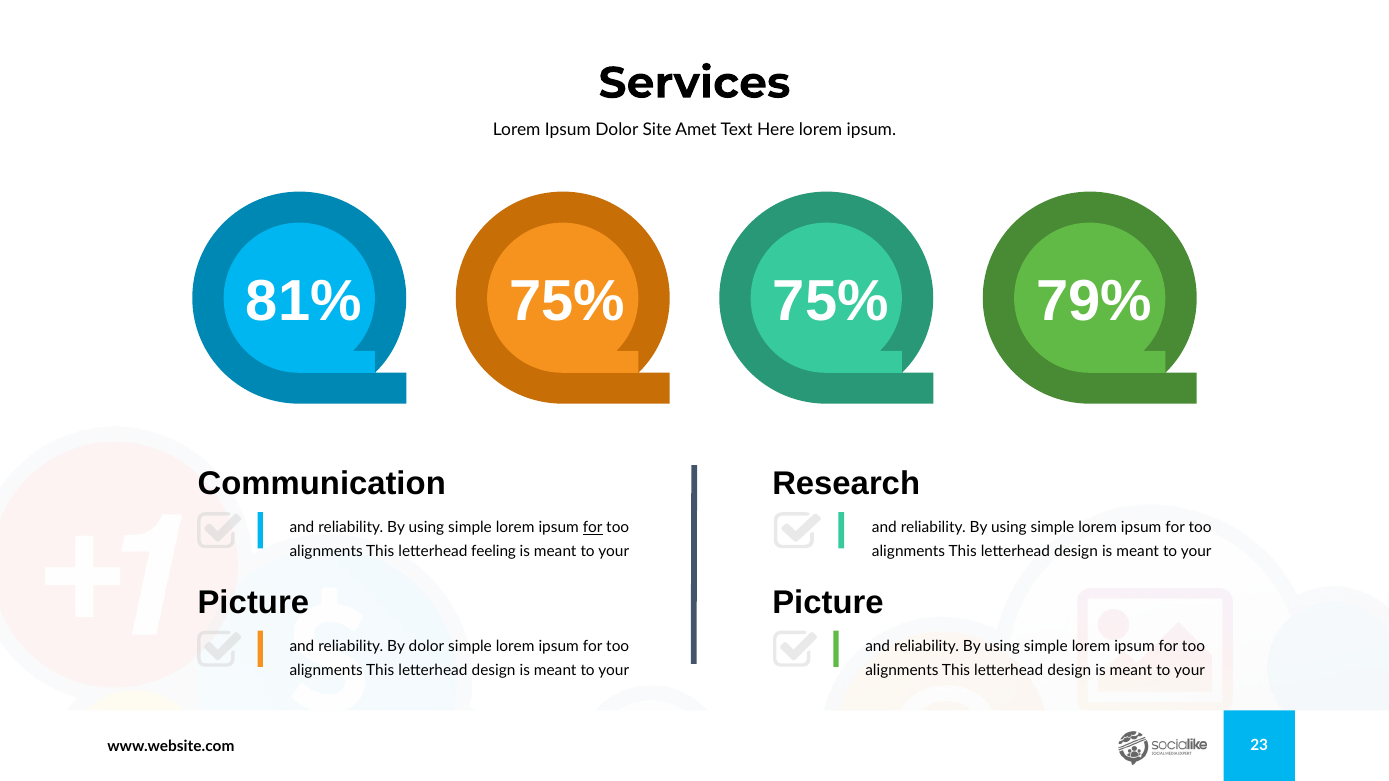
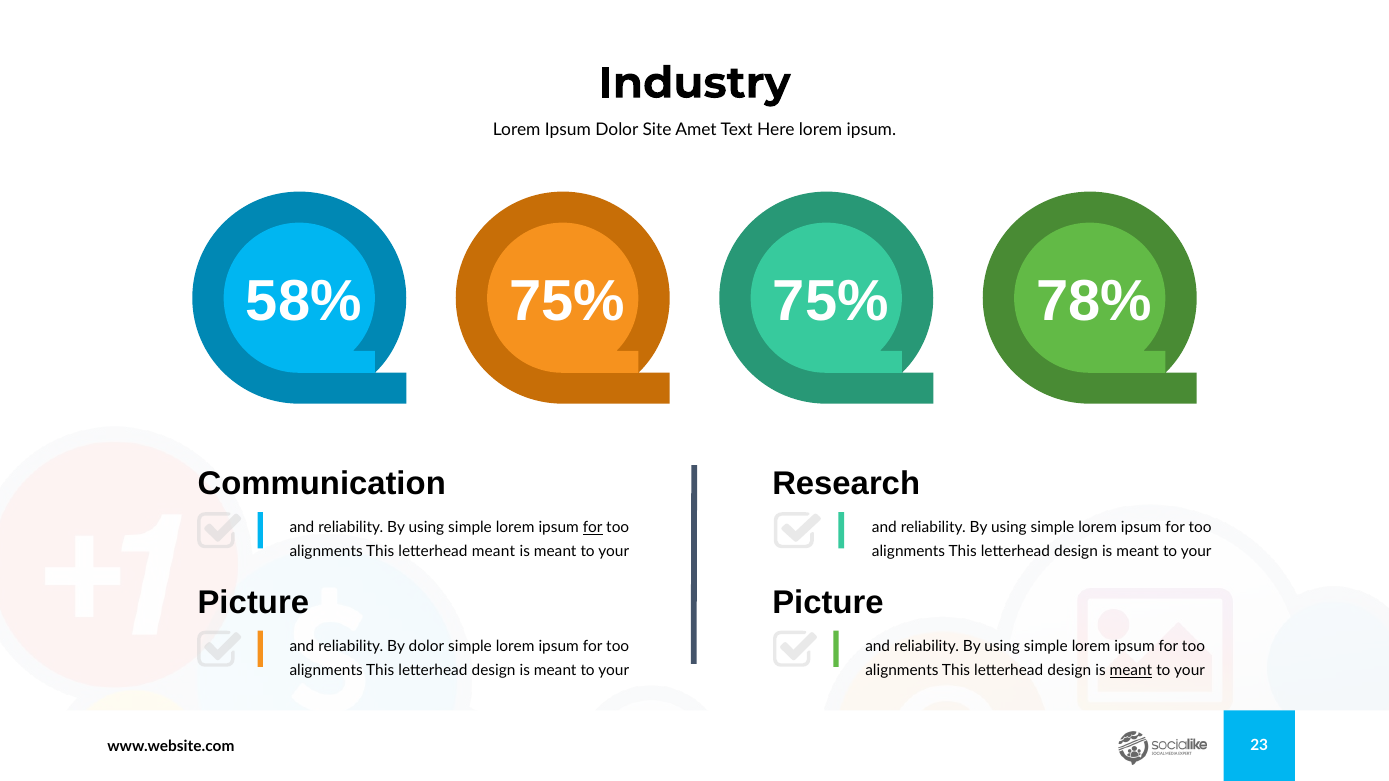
Services: Services -> Industry
81%: 81% -> 58%
79%: 79% -> 78%
letterhead feeling: feeling -> meant
meant at (1131, 671) underline: none -> present
